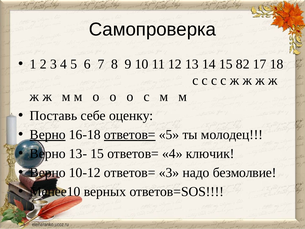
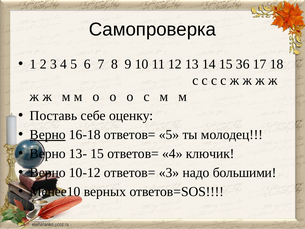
82: 82 -> 36
ответов= at (130, 134) underline: present -> none
безмолвие: безмолвие -> большими
